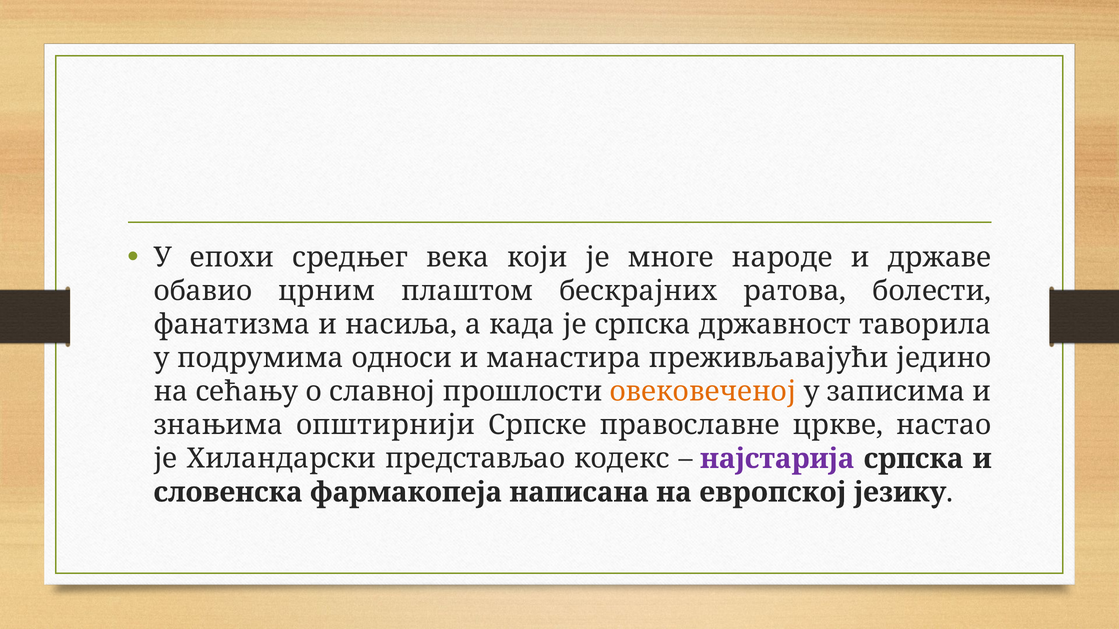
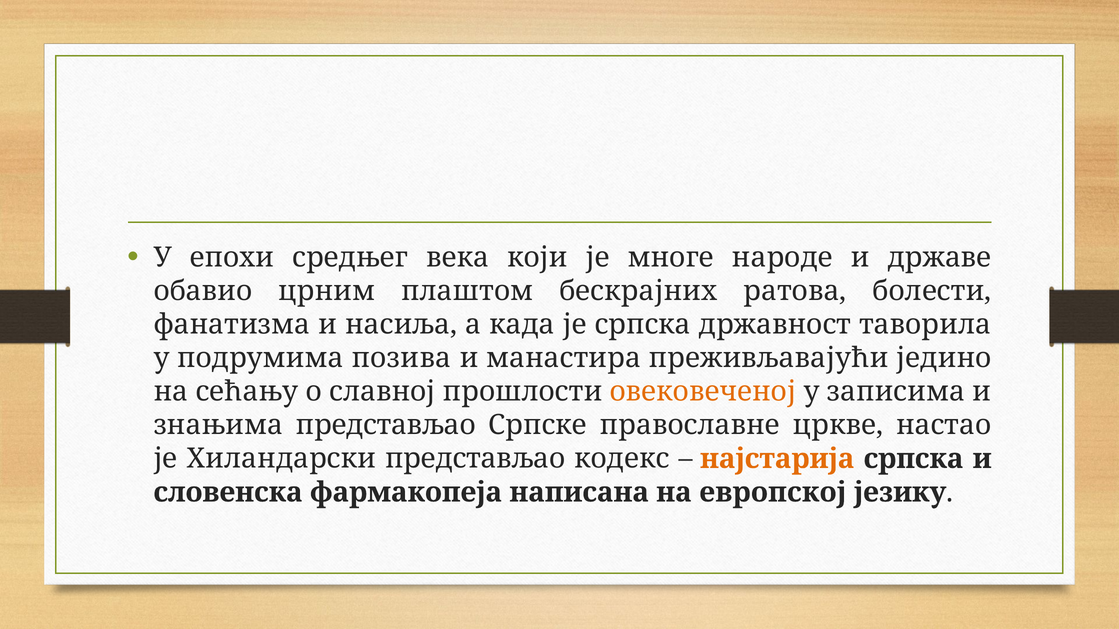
односи: односи -> позива
знањима општирнији: општирнији -> представљао
најстарија colour: purple -> orange
